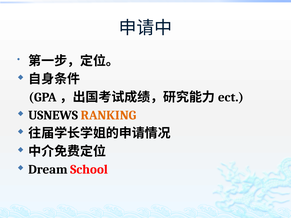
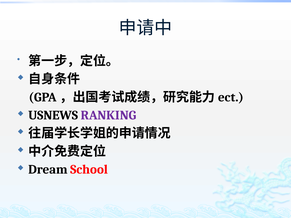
RANKING colour: orange -> purple
